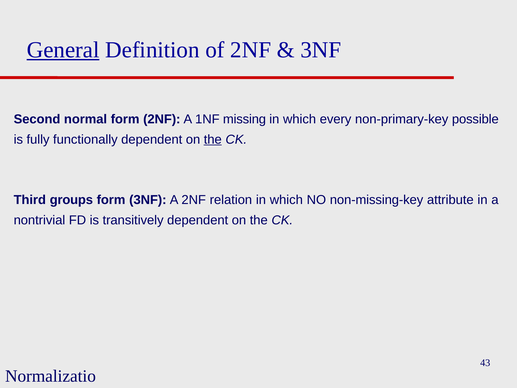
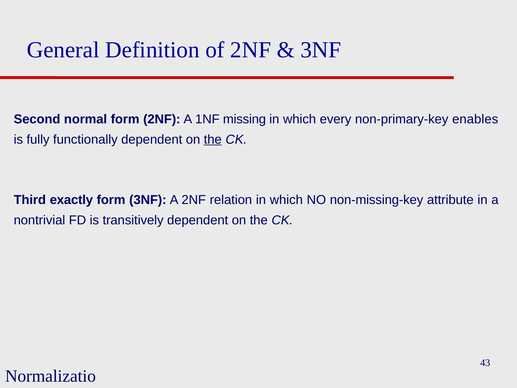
General underline: present -> none
possible: possible -> enables
groups: groups -> exactly
